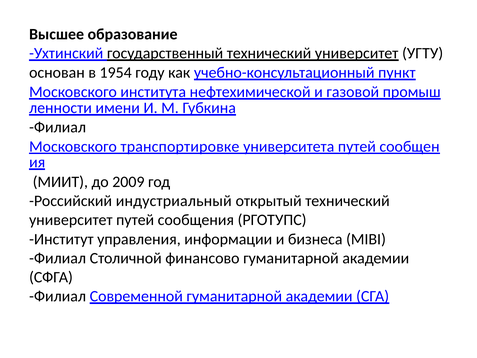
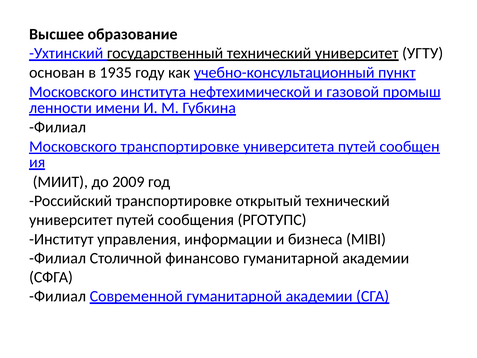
1954: 1954 -> 1935
Российский индустриальный: индустриальный -> транспортировке
